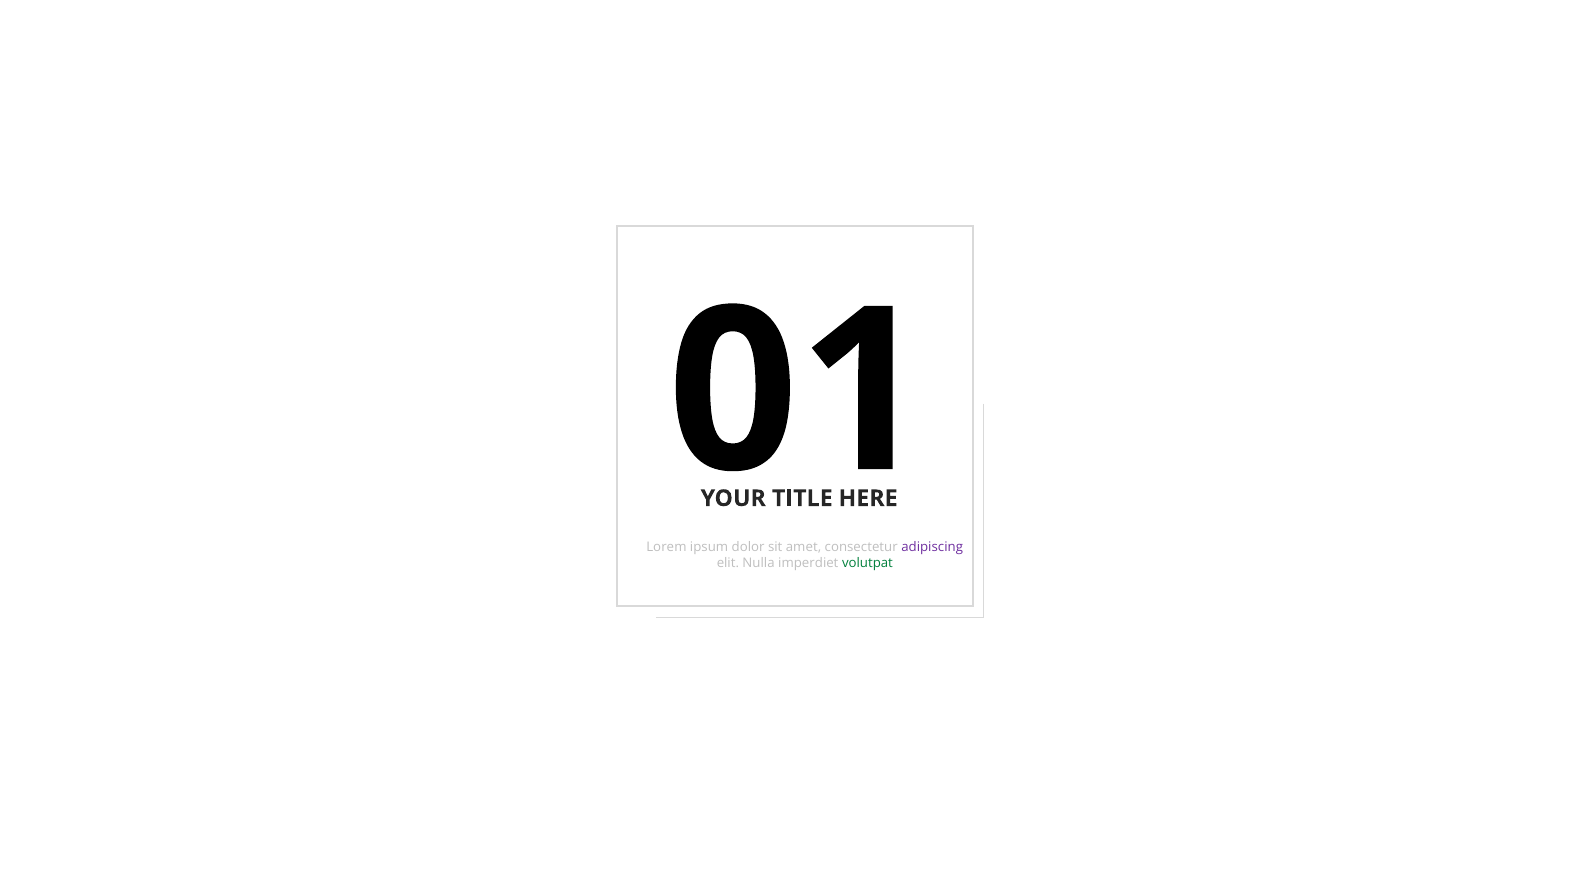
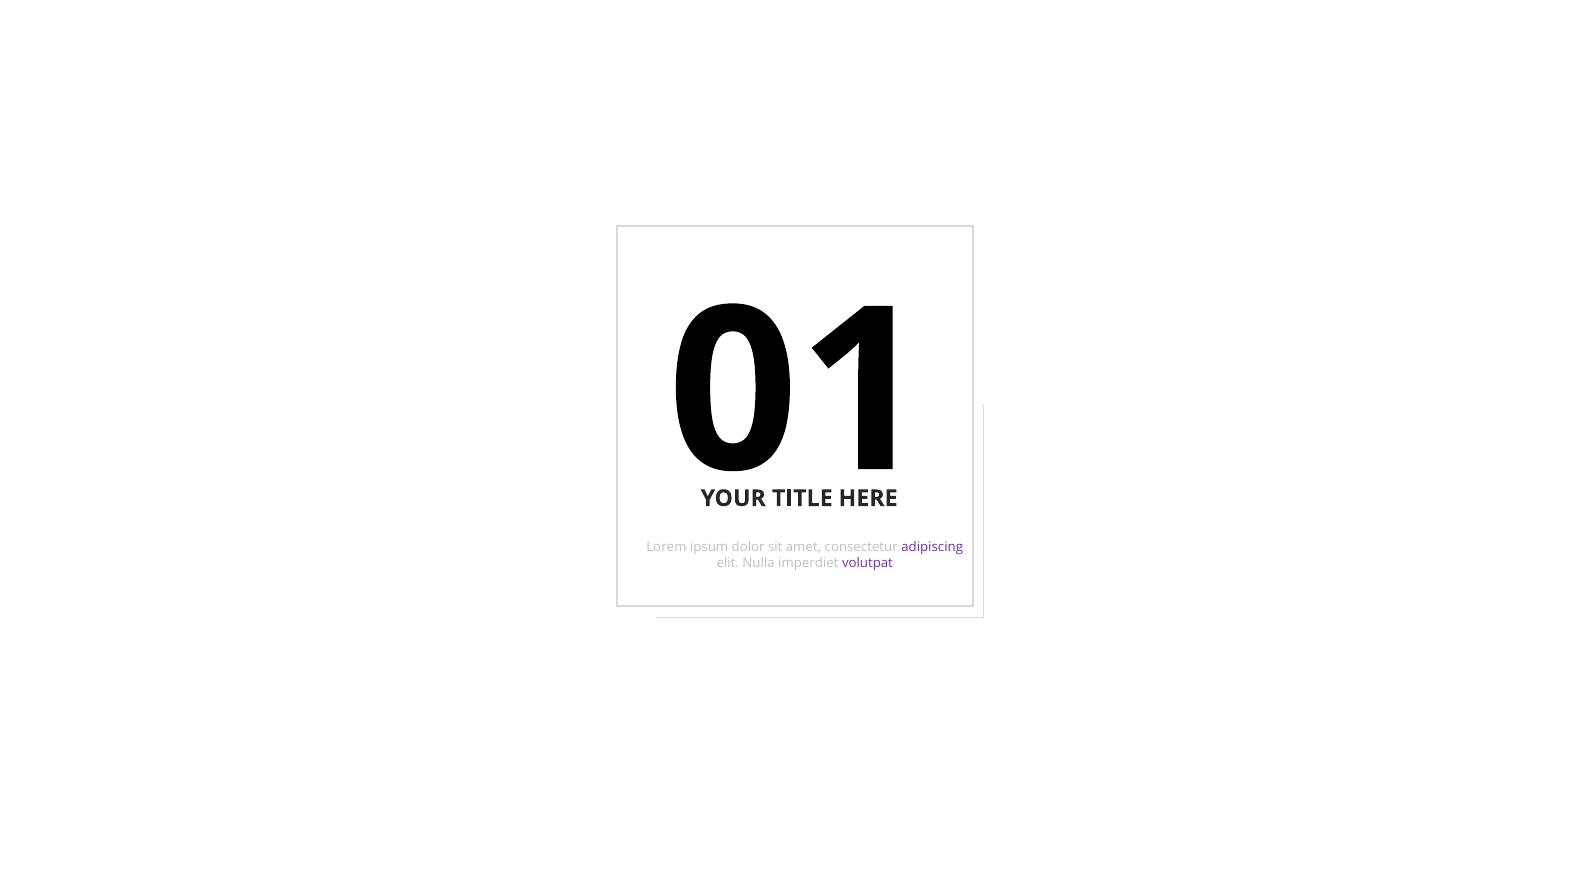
volutpat colour: green -> purple
